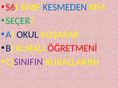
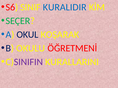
KESMEDEN: KESMEDEN -> KURALIDIR
KURALI: KURALI -> OKULU
